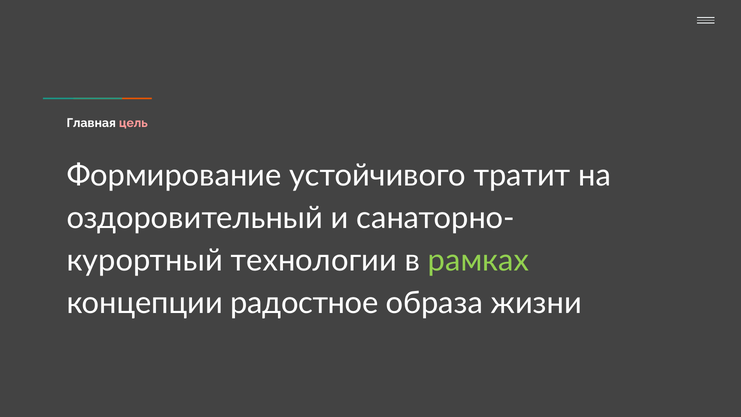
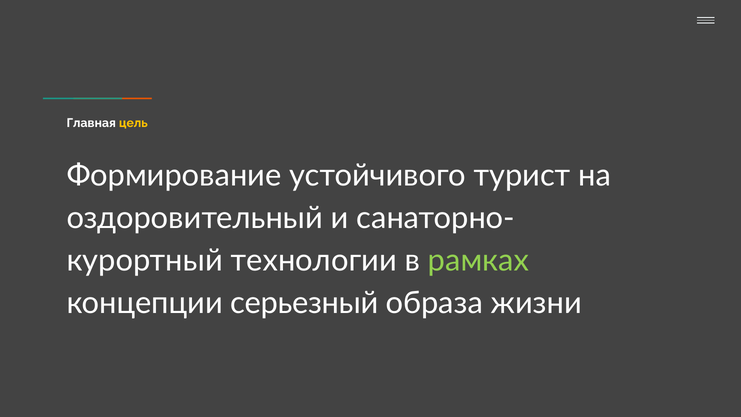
цель colour: pink -> yellow
тратит: тратит -> турист
радостное: радостное -> серьезный
